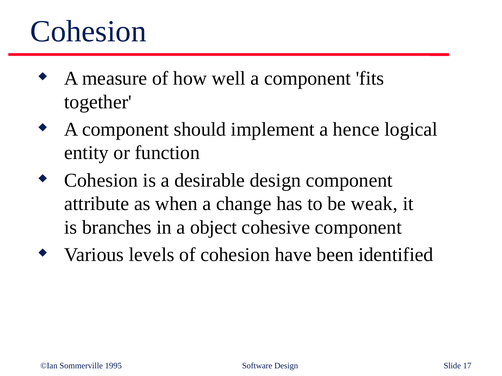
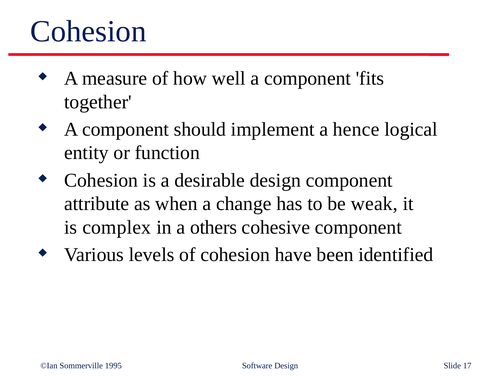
branches: branches -> complex
object: object -> others
